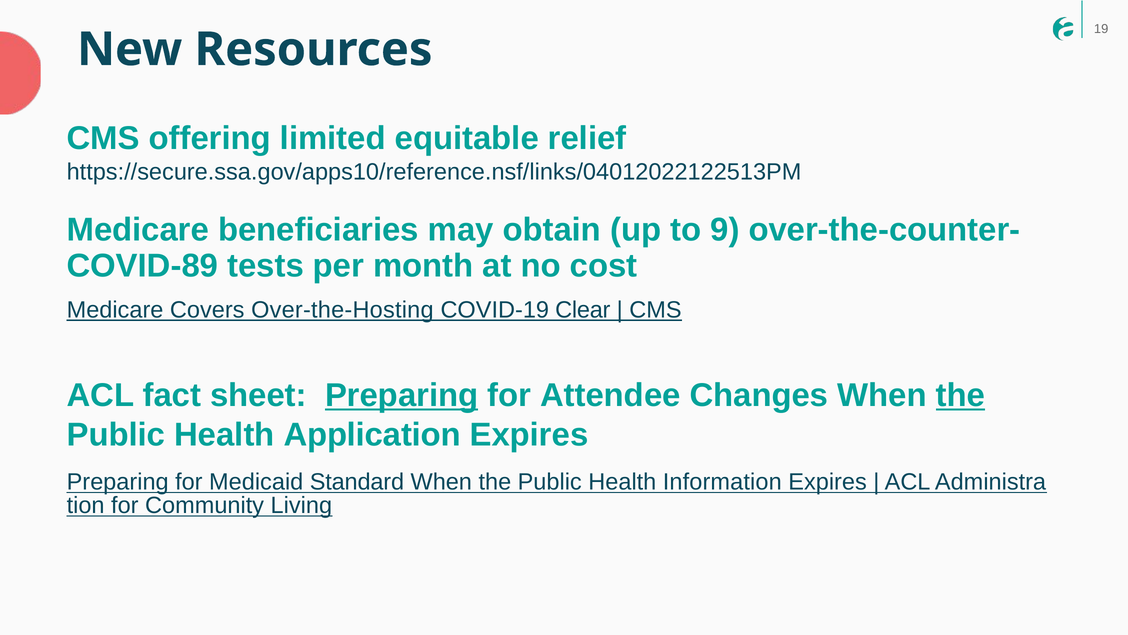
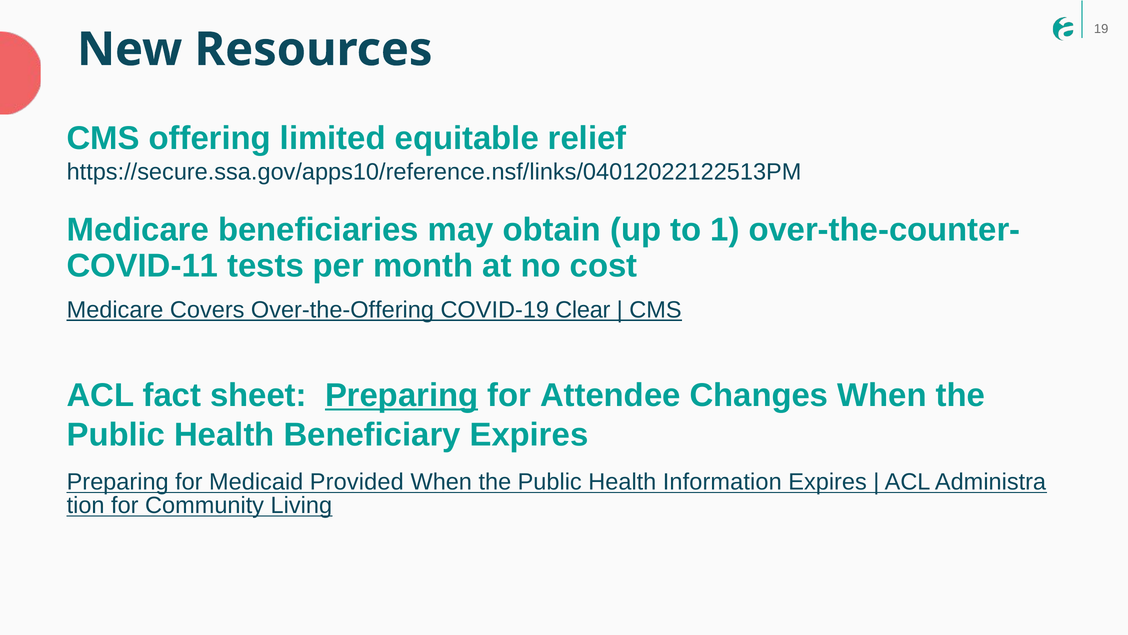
9: 9 -> 1
COVID-89: COVID-89 -> COVID-11
Over-the-Hosting: Over-the-Hosting -> Over-the-Offering
the at (961, 395) underline: present -> none
Application: Application -> Beneficiary
Standard: Standard -> Provided
